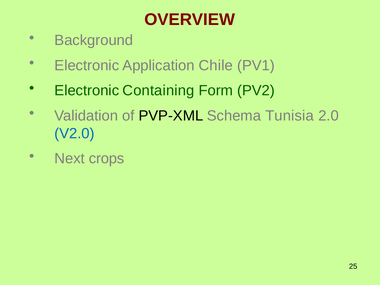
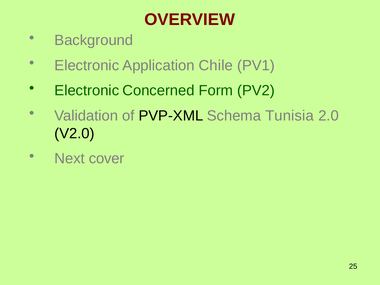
Containing: Containing -> Concerned
V2.0 colour: blue -> black
crops: crops -> cover
